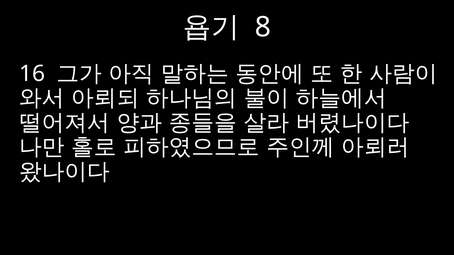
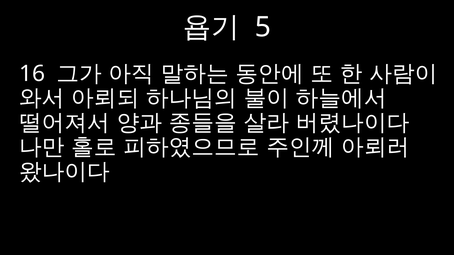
8: 8 -> 5
